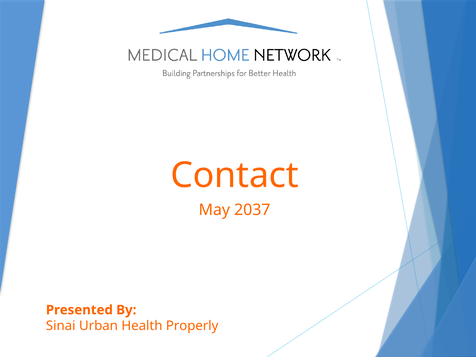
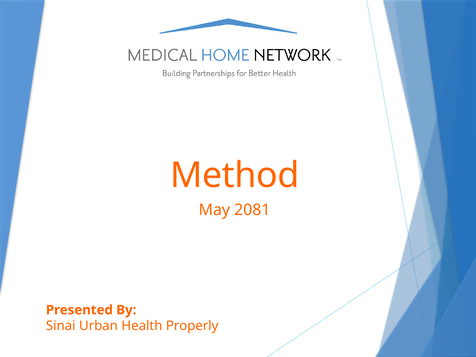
Contact: Contact -> Method
2037: 2037 -> 2081
